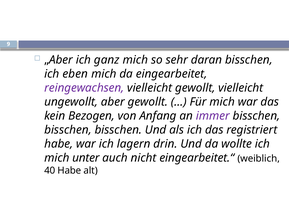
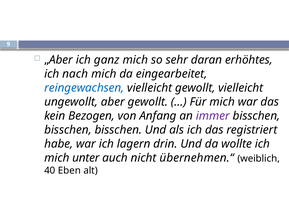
daran bisschen: bisschen -> erhöhtes
eben: eben -> nach
reingewachsen colour: purple -> blue
eingearbeitet.“: eingearbeitet.“ -> übernehmen.“
40 Habe: Habe -> Eben
